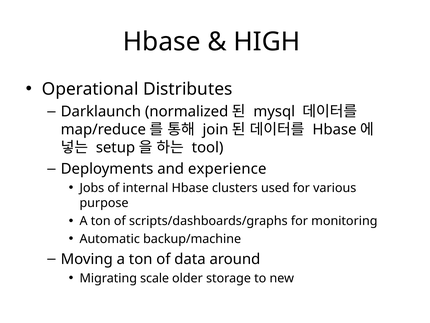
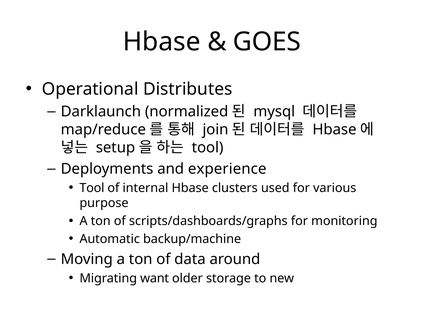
HIGH: HIGH -> GOES
Jobs at (92, 188): Jobs -> Tool
scale: scale -> want
